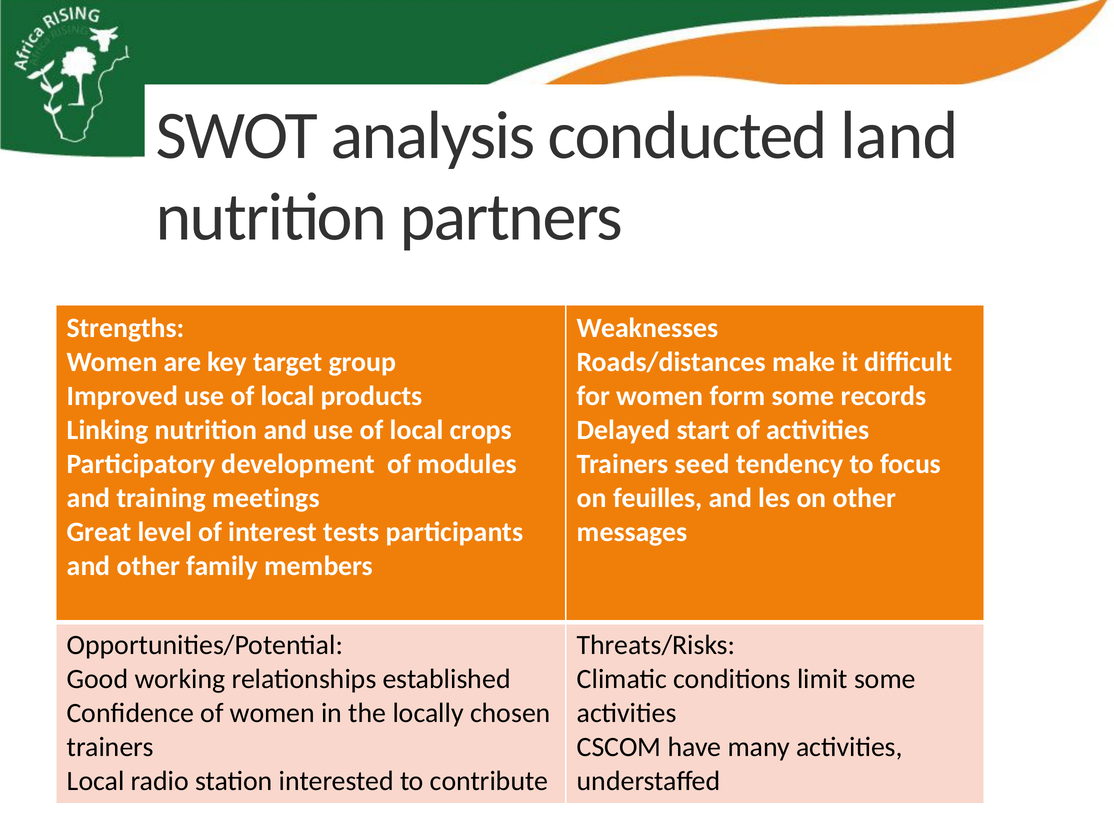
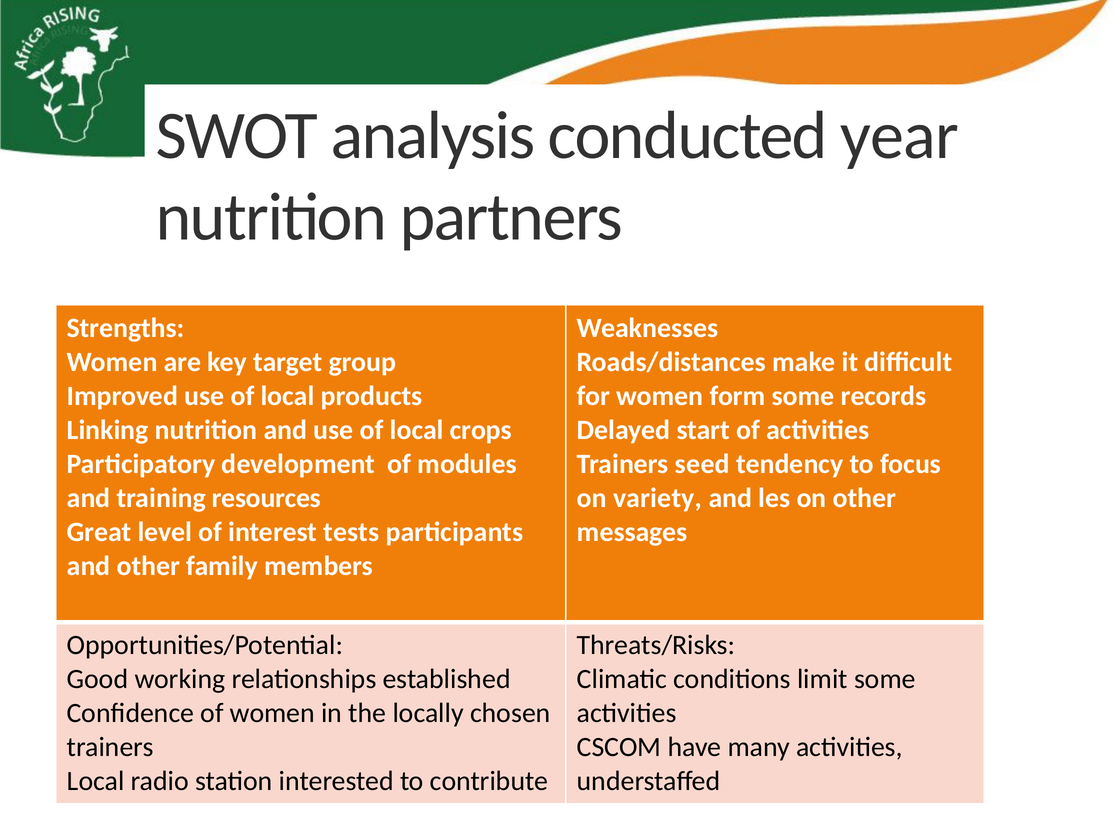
land: land -> year
meetings: meetings -> resources
feuilles: feuilles -> variety
